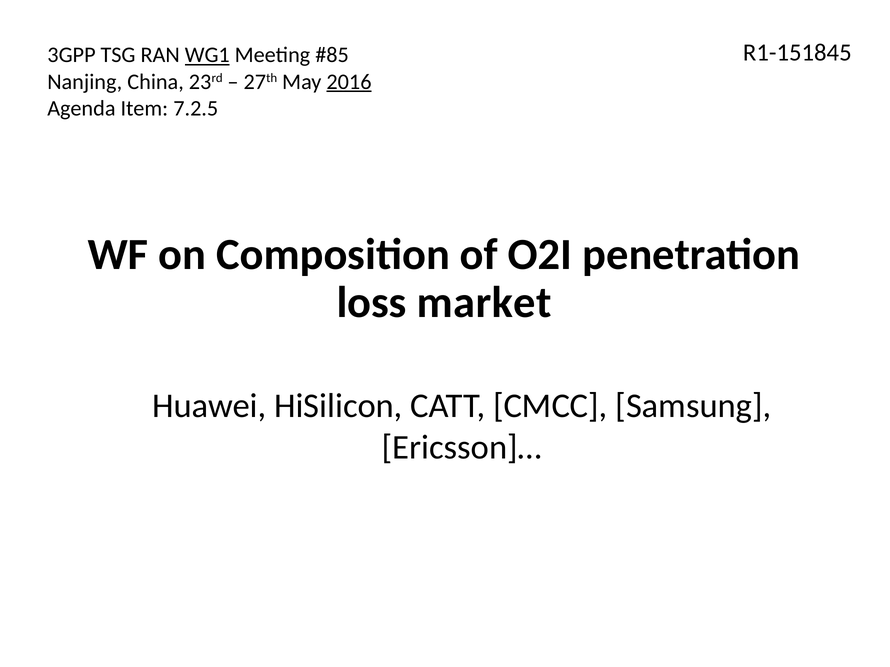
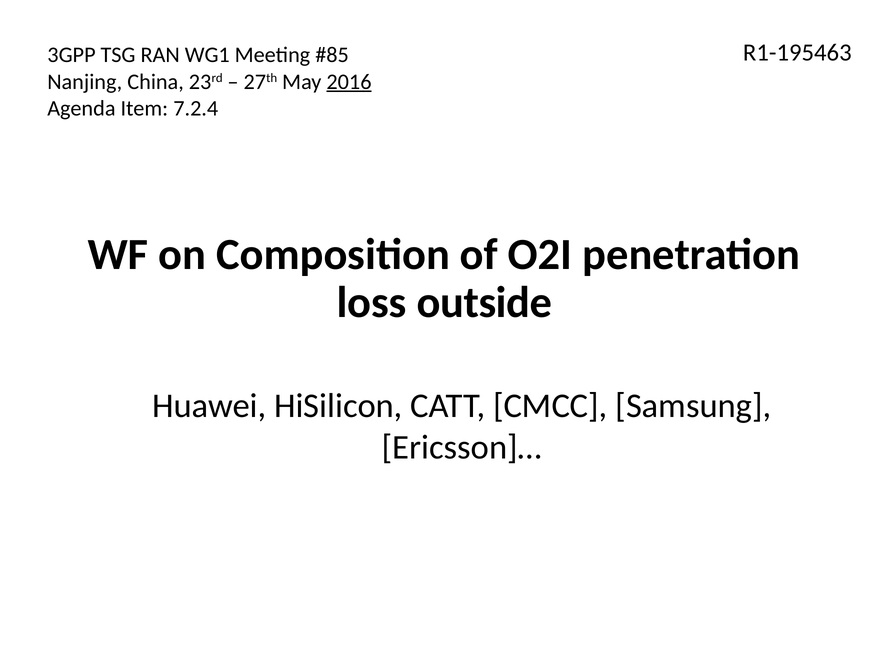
R1-151845: R1-151845 -> R1-195463
WG1 underline: present -> none
7.2.5: 7.2.5 -> 7.2.4
market: market -> outside
